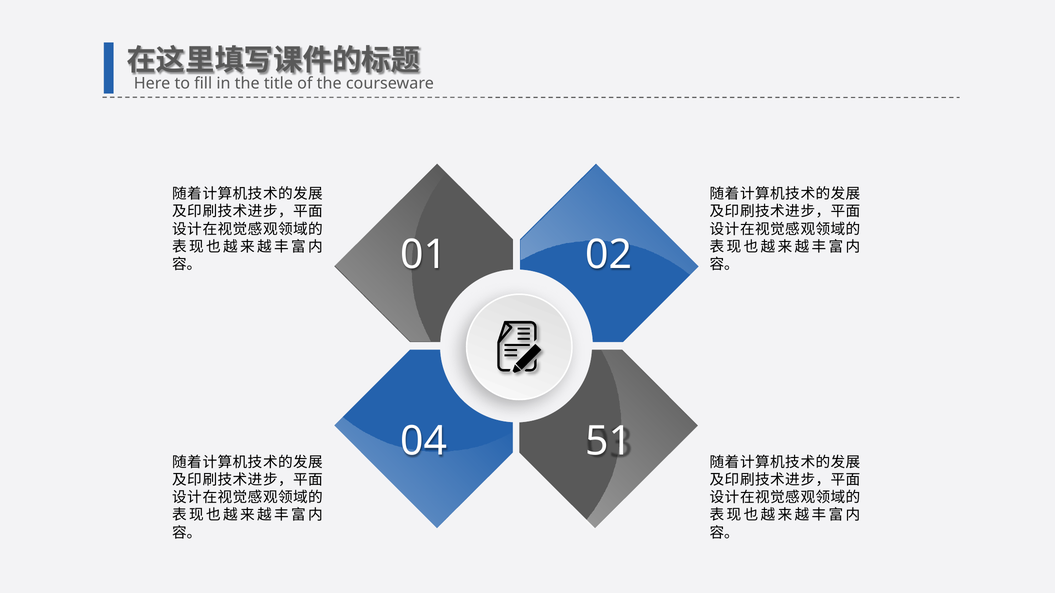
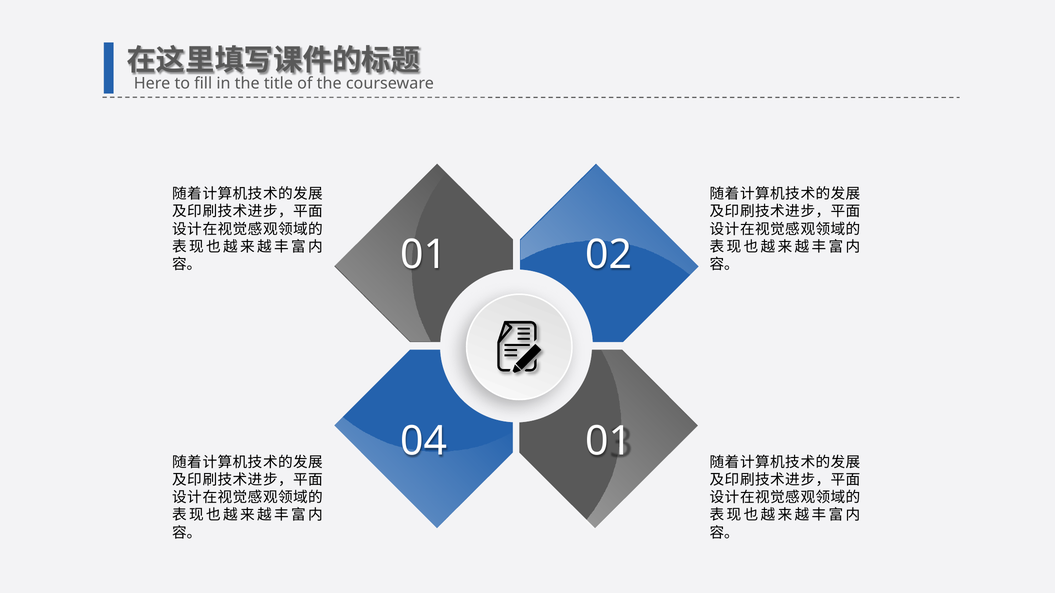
04 51: 51 -> 01
